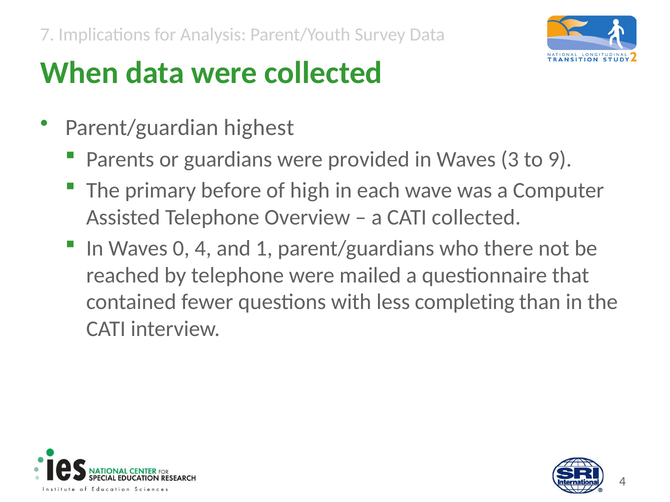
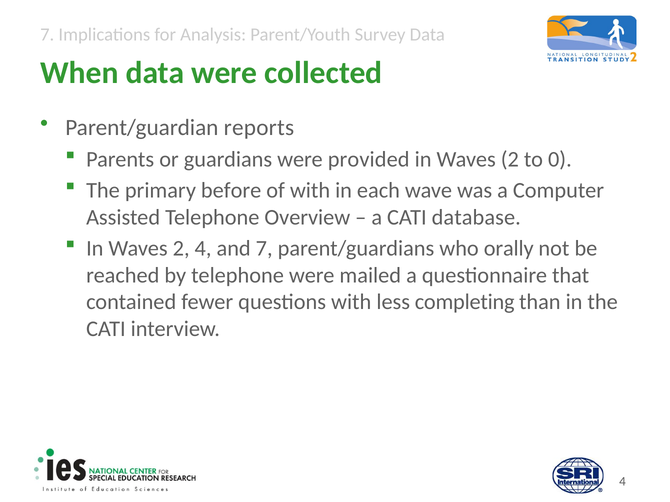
highest: highest -> reports
3 at (510, 159): 3 -> 2
9: 9 -> 0
of high: high -> with
CATI collected: collected -> database
0 at (181, 249): 0 -> 2
and 1: 1 -> 7
there: there -> orally
